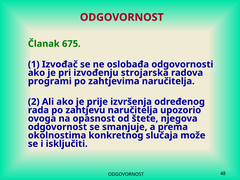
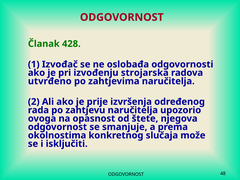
675: 675 -> 428
programi: programi -> utvrđeno
